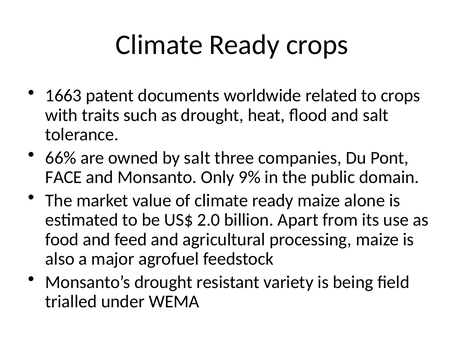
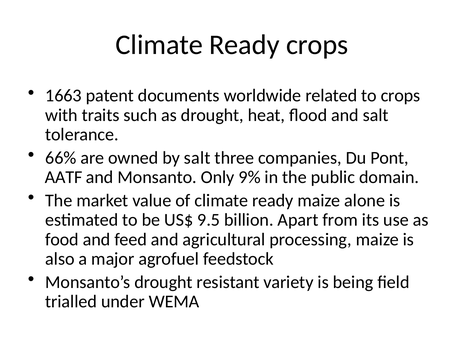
FACE: FACE -> AATF
2.0: 2.0 -> 9.5
